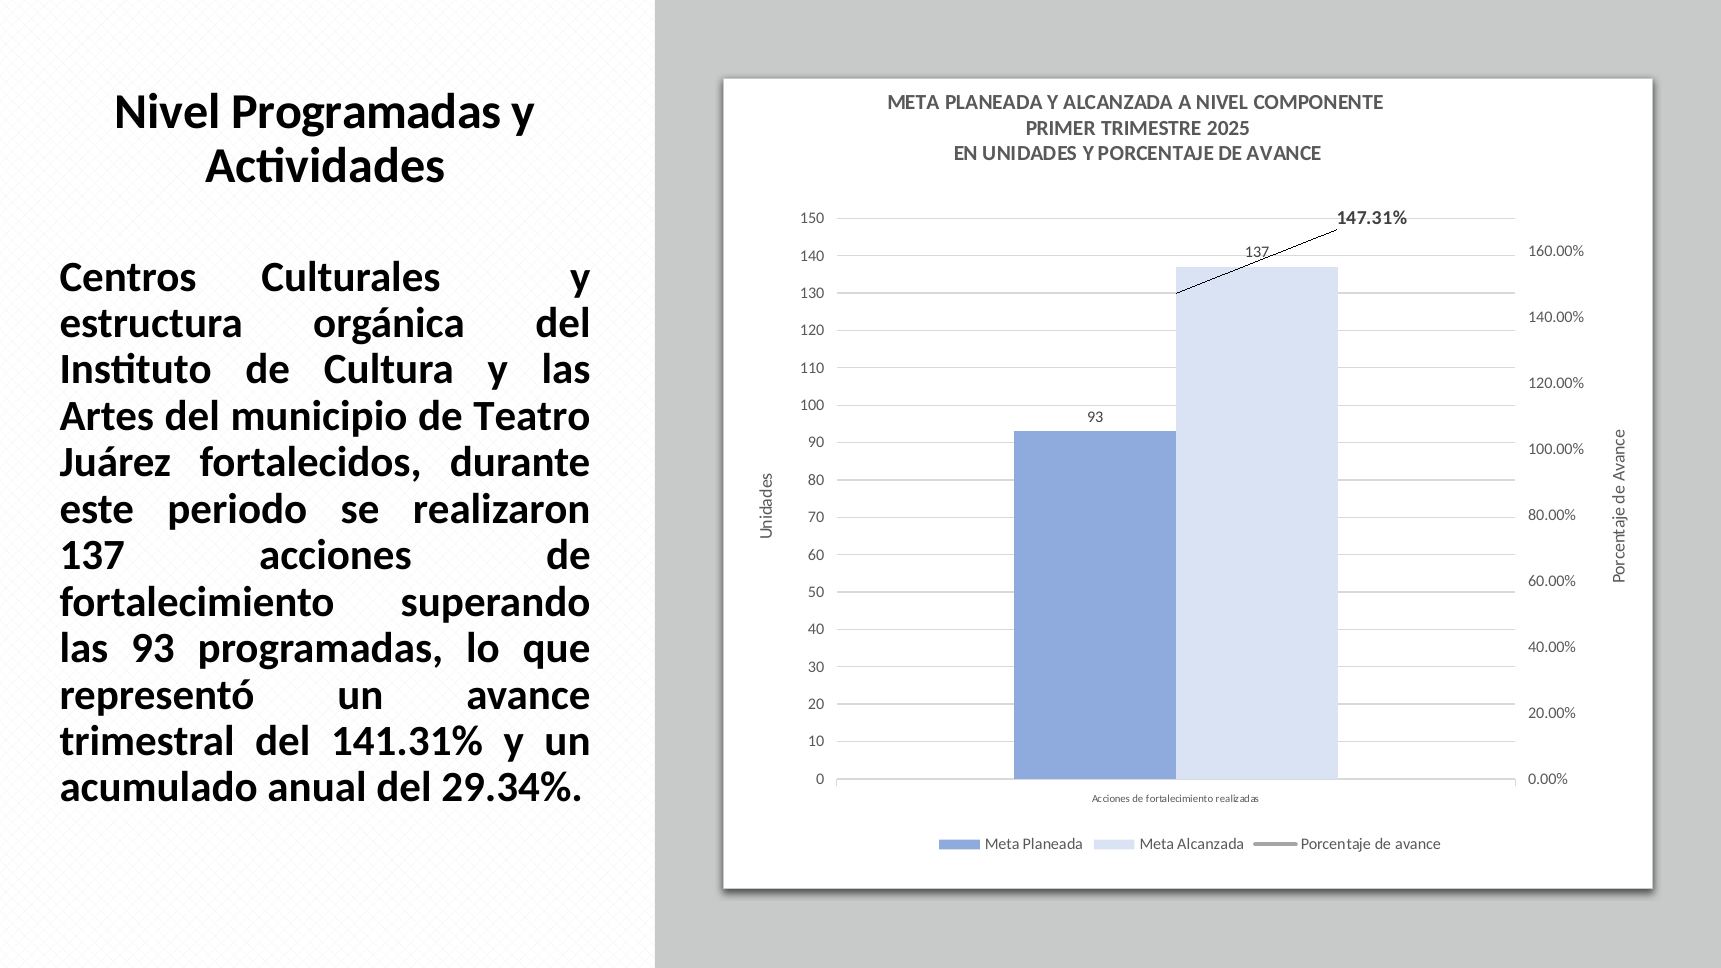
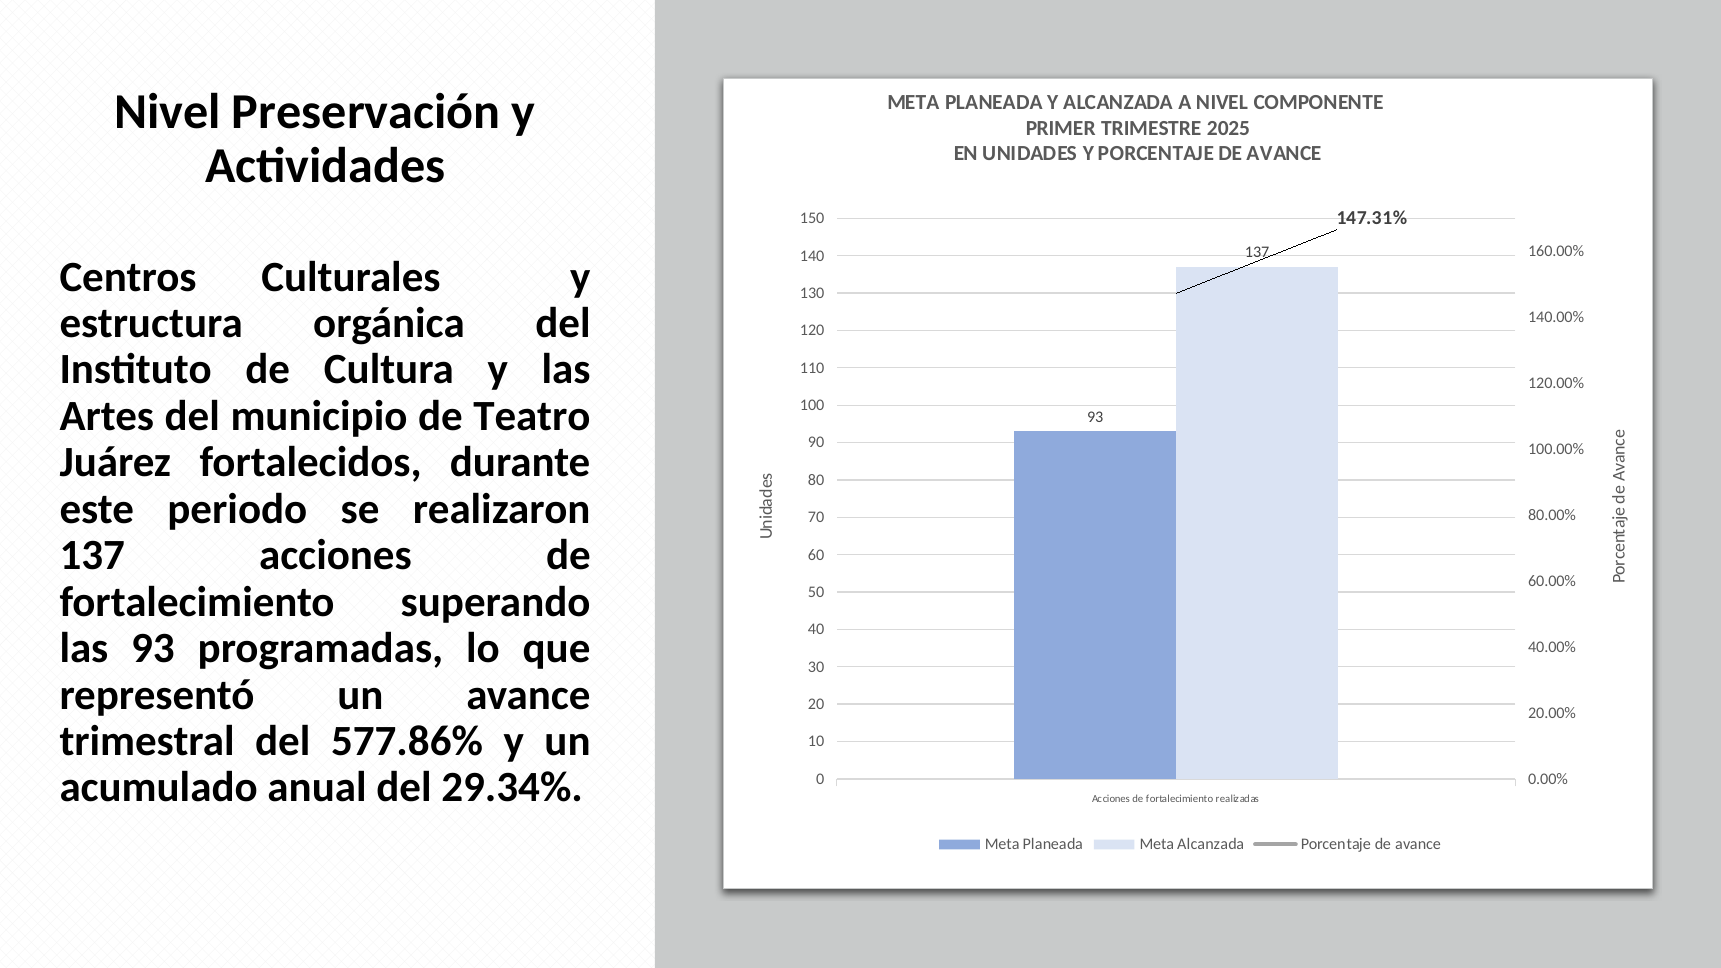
Nivel Programadas: Programadas -> Preservación
141.31%: 141.31% -> 577.86%
